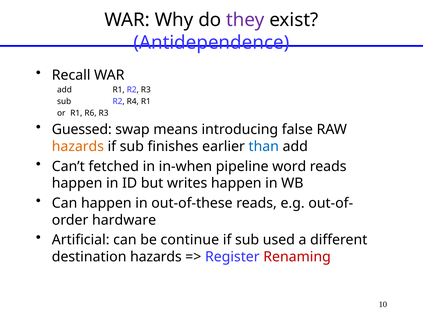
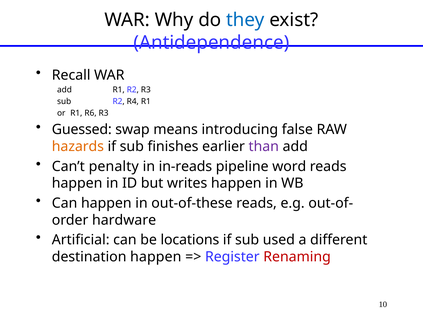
they colour: purple -> blue
than colour: blue -> purple
fetched: fetched -> penalty
in-when: in-when -> in-reads
continue: continue -> locations
destination hazards: hazards -> happen
